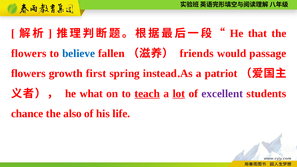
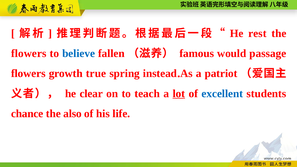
that: that -> rest
friends: friends -> famous
first: first -> true
what: what -> clear
teach underline: present -> none
excellent colour: purple -> blue
